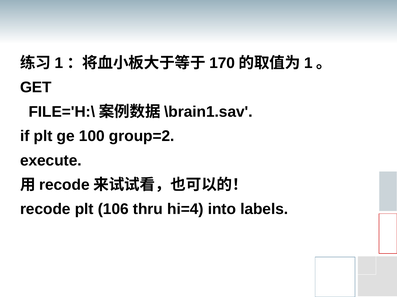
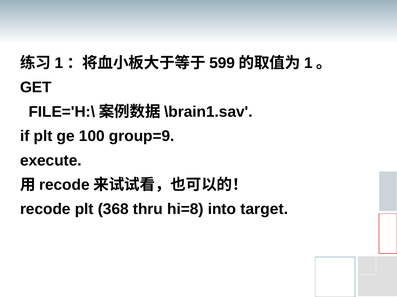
170: 170 -> 599
group=2: group=2 -> group=9
106: 106 -> 368
hi=4: hi=4 -> hi=8
labels: labels -> target
